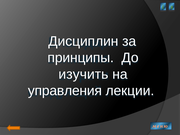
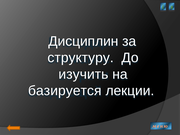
принципы: принципы -> структуру
управления: управления -> базируется
